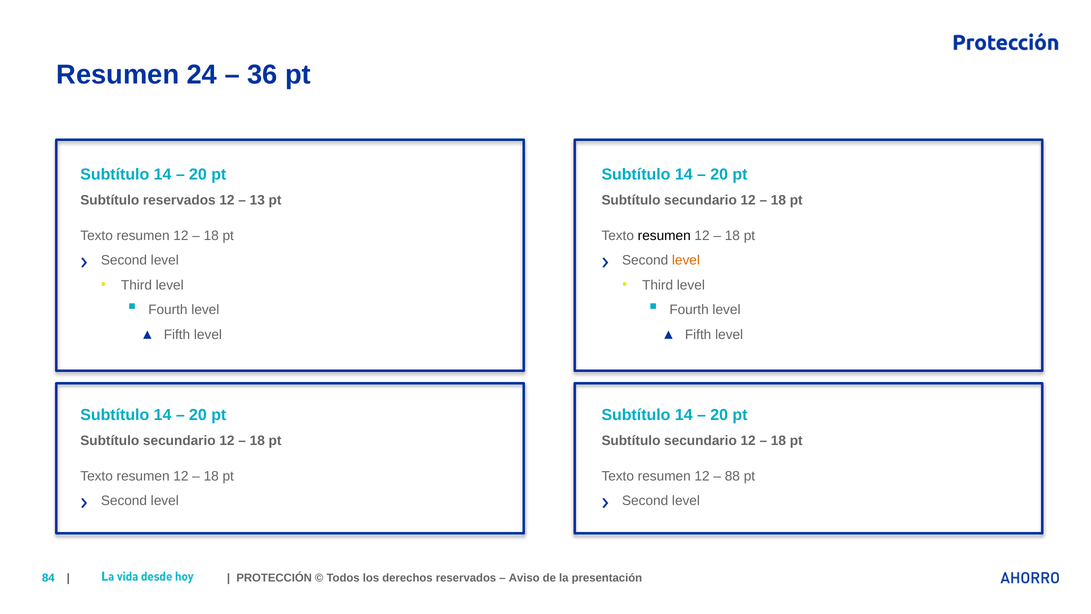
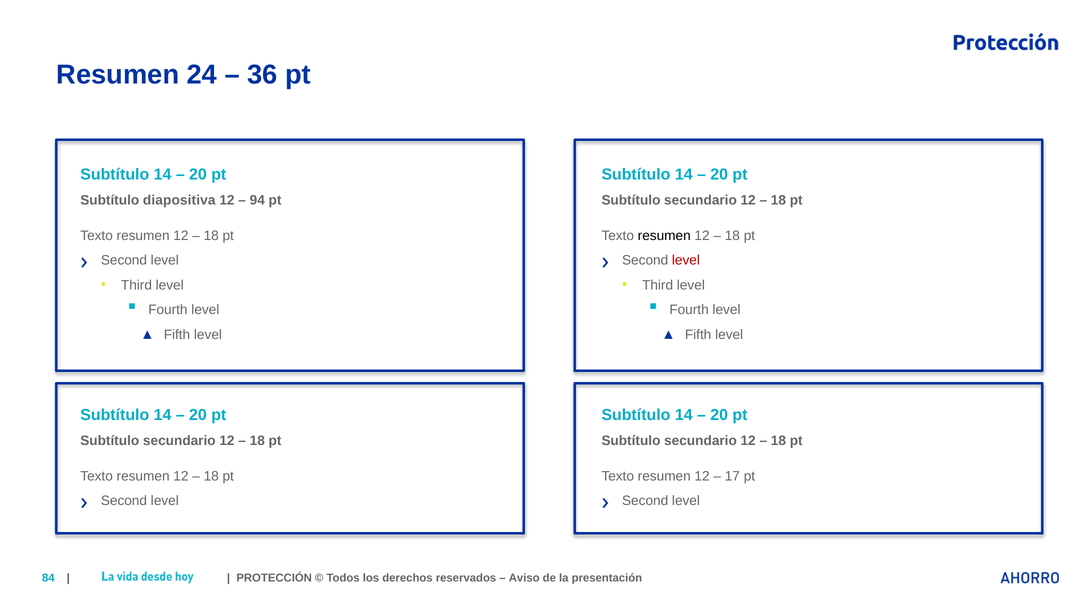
Subtítulo reservados: reservados -> diapositiva
13: 13 -> 94
level at (686, 260) colour: orange -> red
88: 88 -> 17
